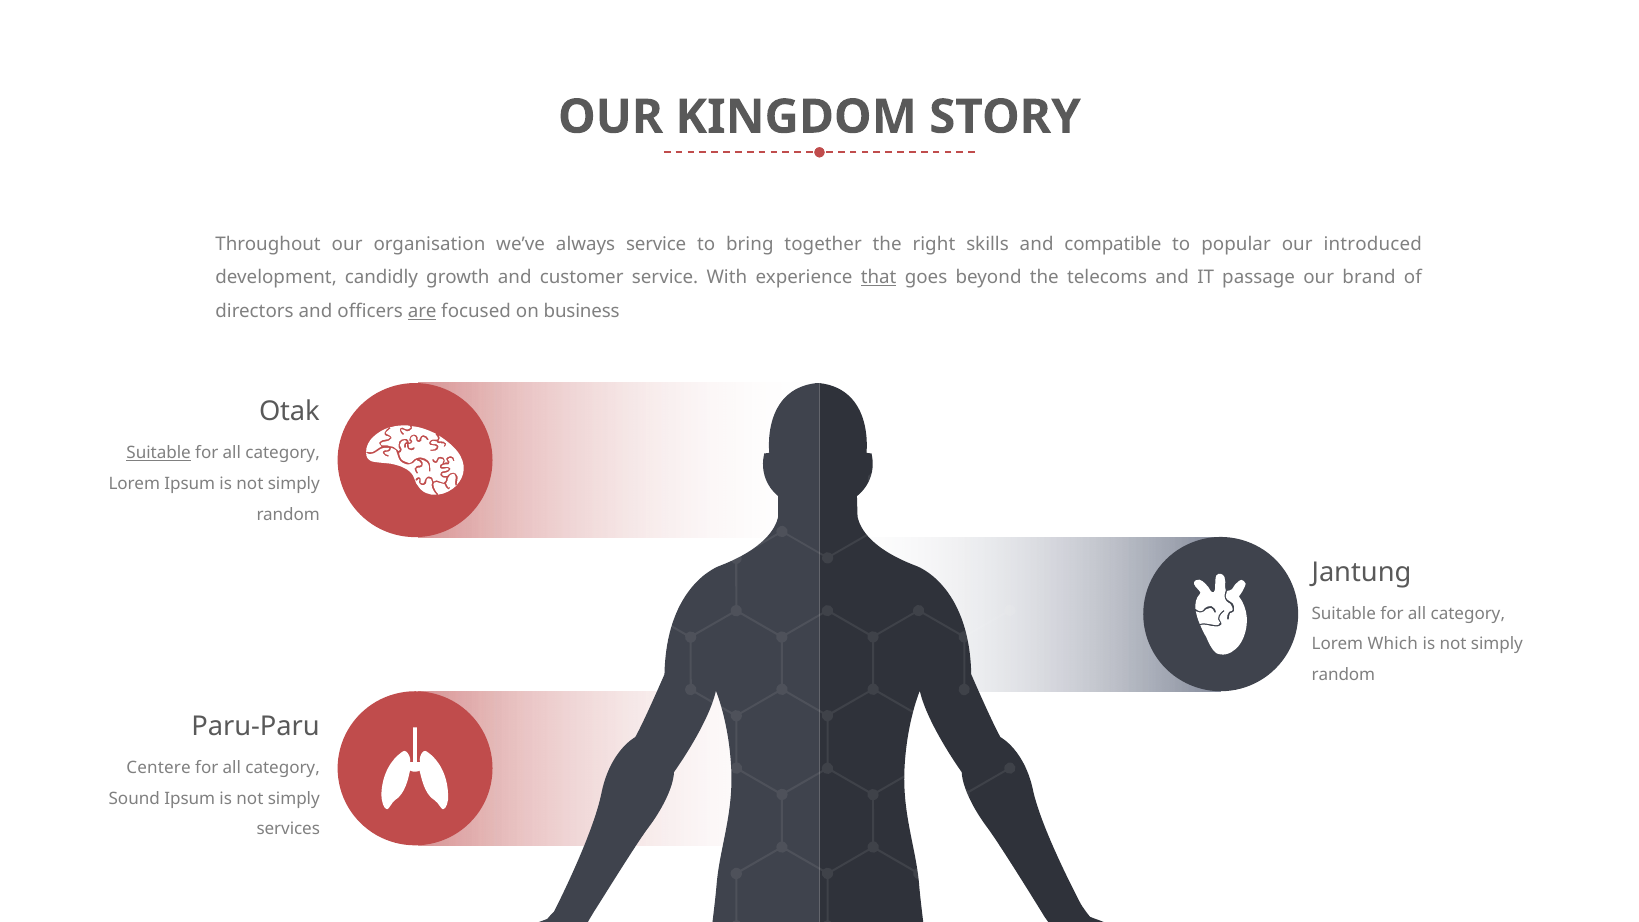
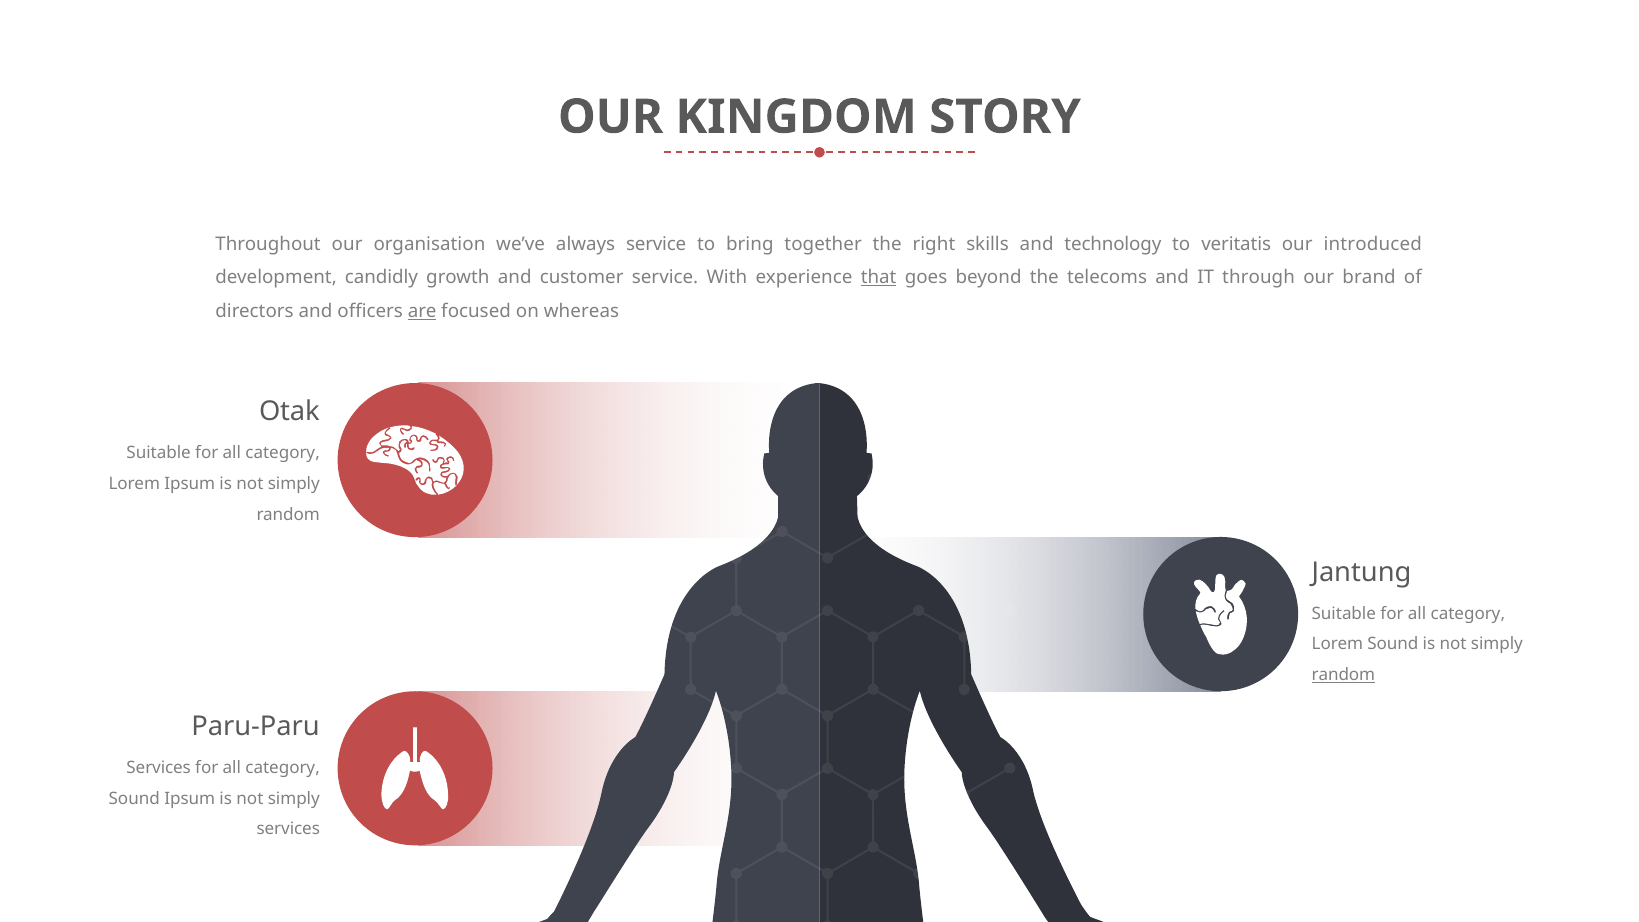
compatible: compatible -> technology
popular: popular -> veritatis
passage: passage -> through
business: business -> whereas
Suitable at (159, 453) underline: present -> none
Lorem Which: Which -> Sound
random at (1343, 675) underline: none -> present
Centere at (159, 768): Centere -> Services
